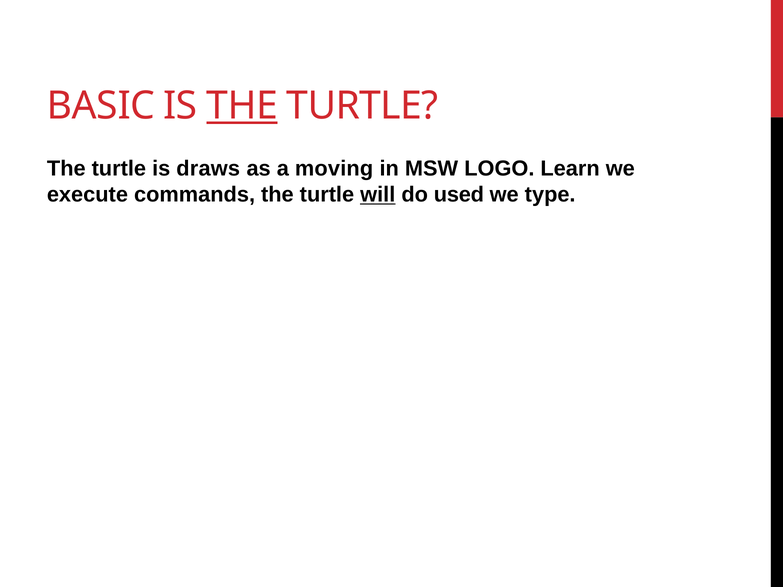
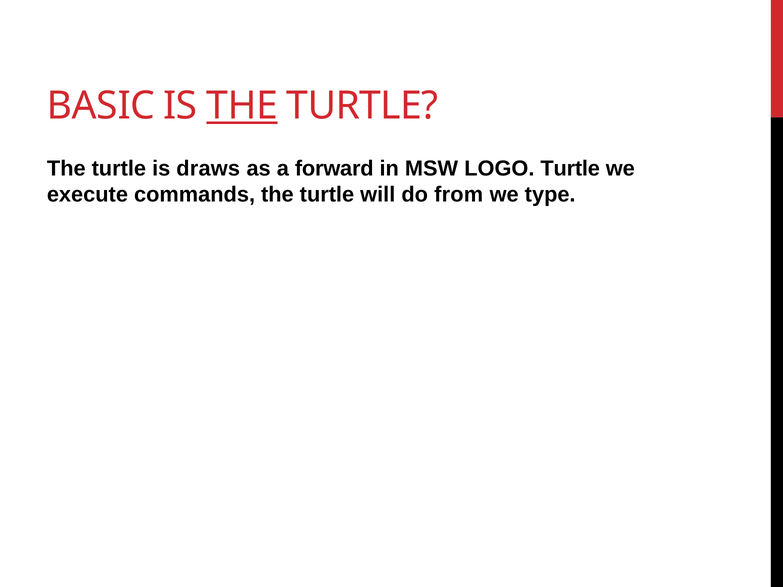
moving: moving -> forward
LOGO Learn: Learn -> Turtle
will underline: present -> none
used: used -> from
